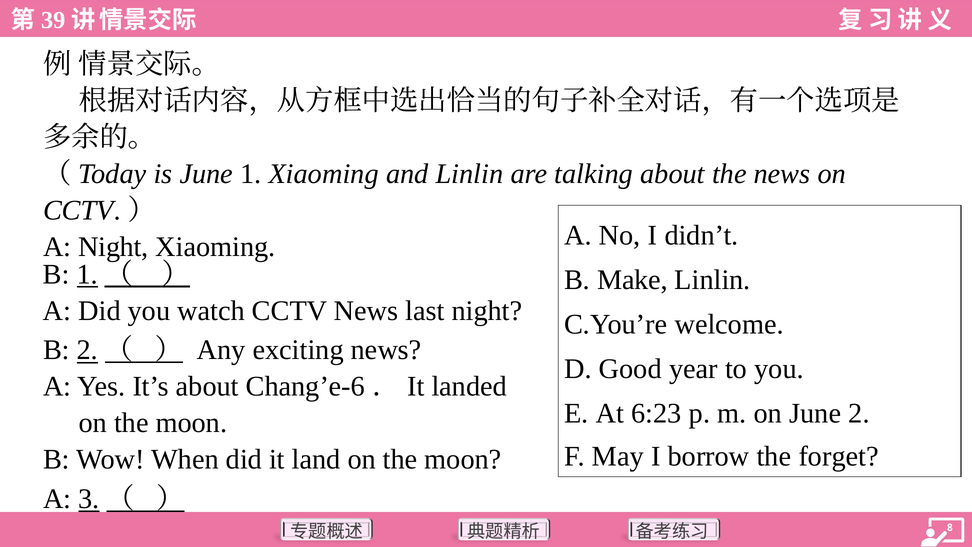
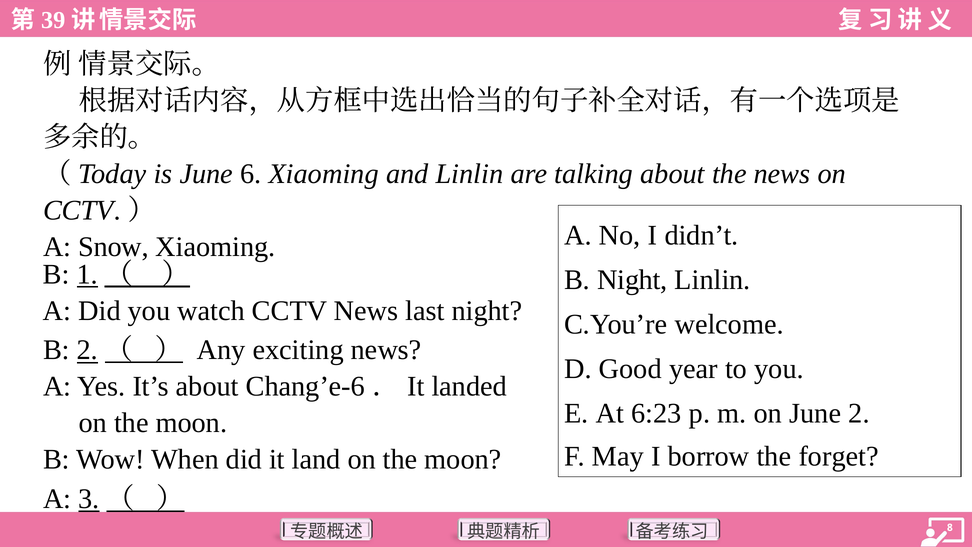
1: 1 -> 6
A Night: Night -> Snow
B Make: Make -> Night
